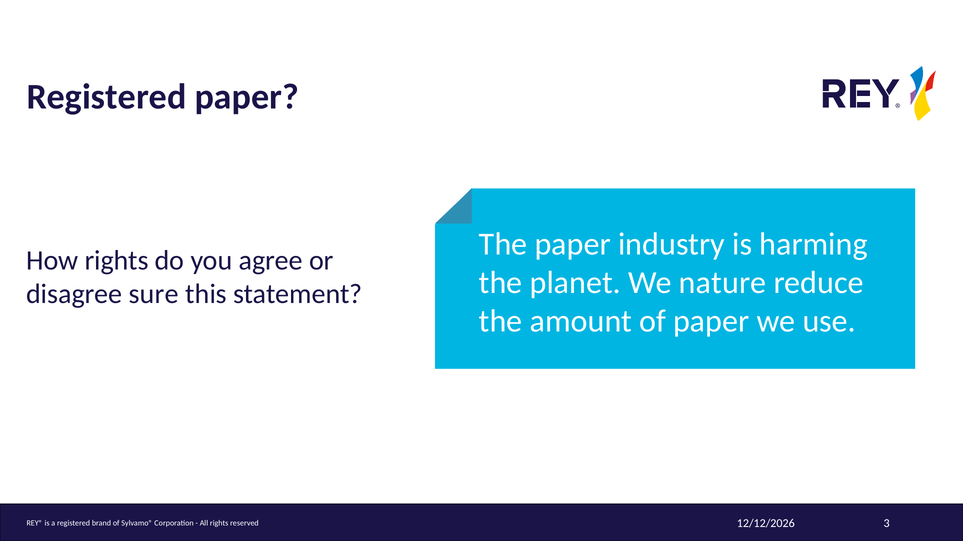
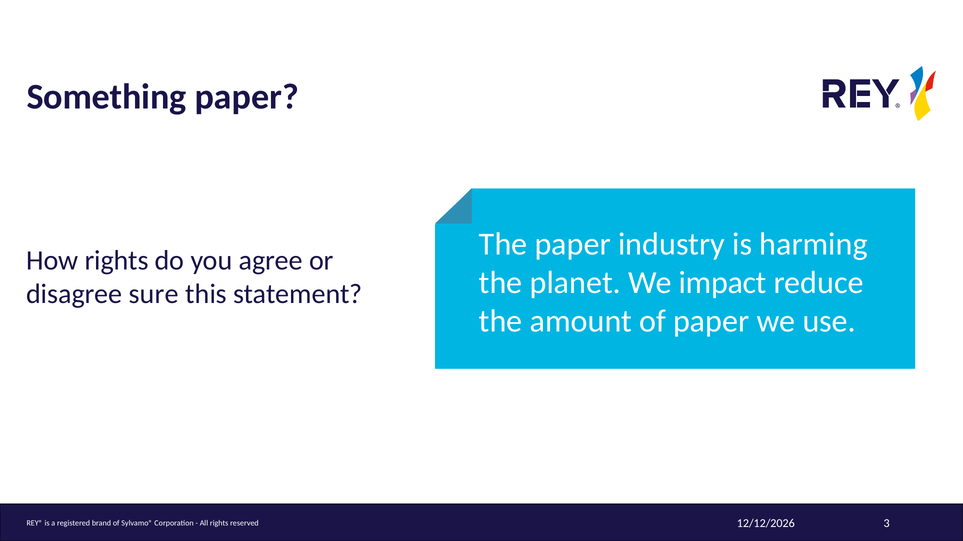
Registered at (106, 97): Registered -> Something
nature: nature -> impact
